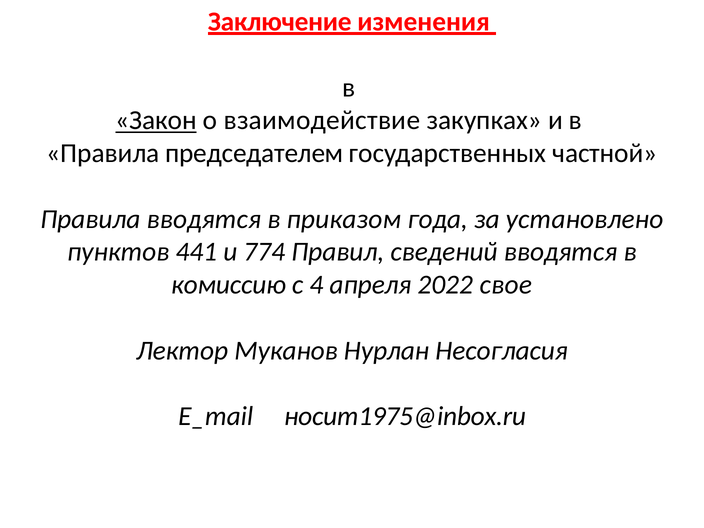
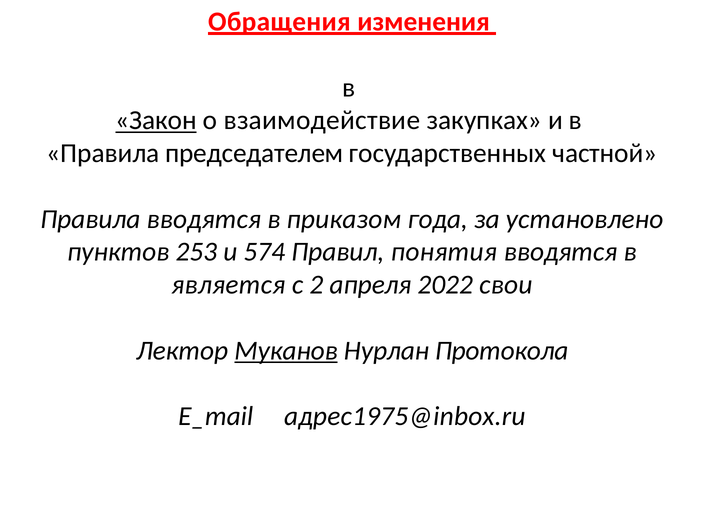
Заключение: Заключение -> Обращения
441: 441 -> 253
774: 774 -> 574
сведений: сведений -> понятия
комиссию: комиссию -> является
4: 4 -> 2
свое: свое -> свои
Муканов underline: none -> present
Несогласия: Несогласия -> Протокола
носит1975@inbox.ru: носит1975@inbox.ru -> адрес1975@inbox.ru
